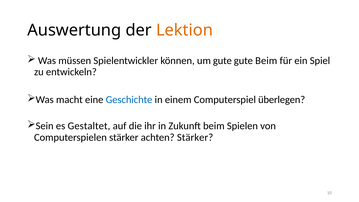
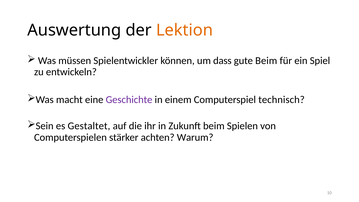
um gute: gute -> dass
Geschichte colour: blue -> purple
überlegen: überlegen -> technisch
achten Stärker: Stärker -> Warum
